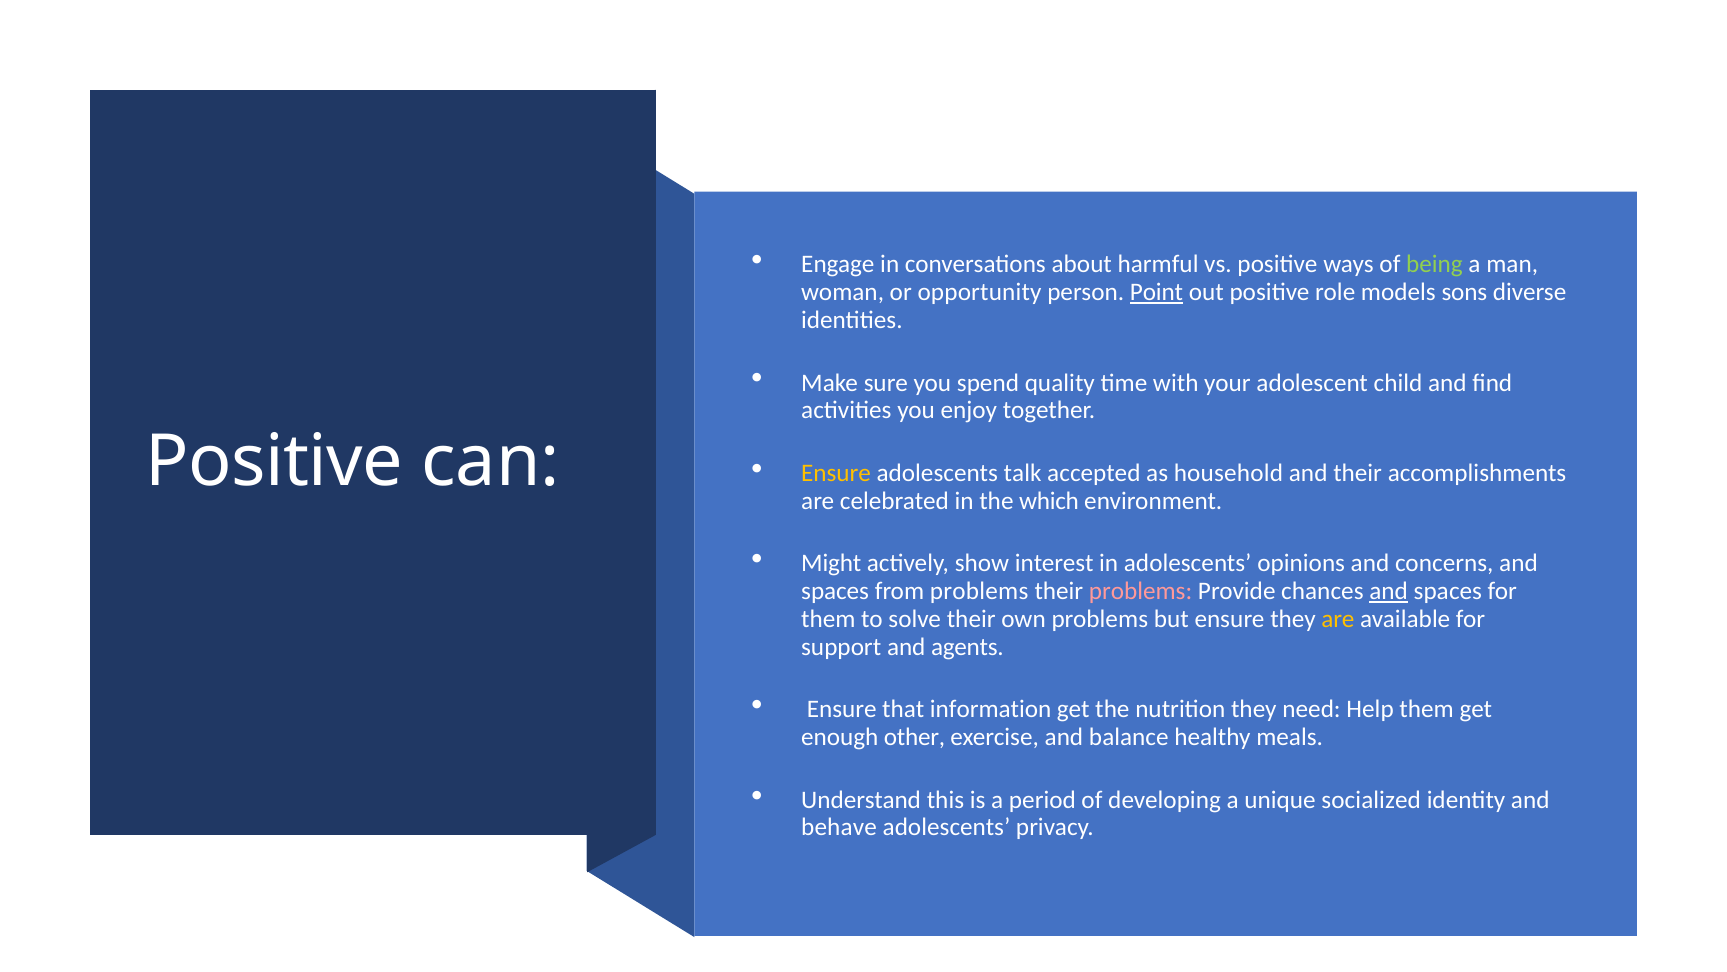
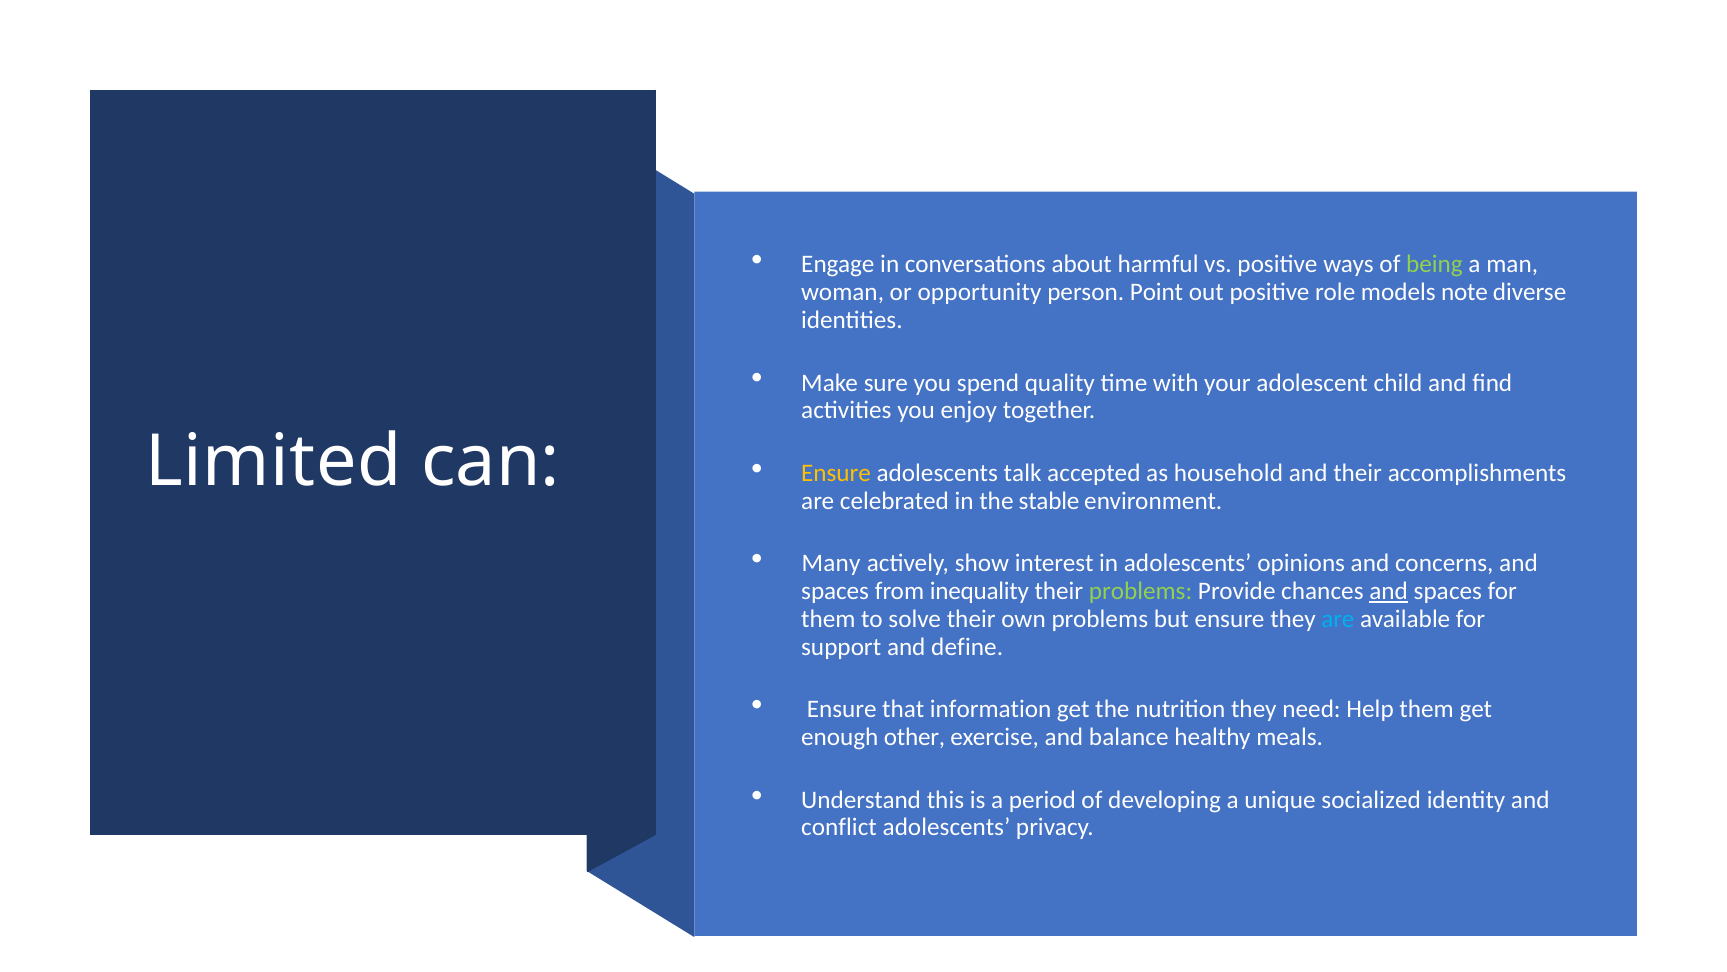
Point underline: present -> none
sons: sons -> note
Positive at (274, 462): Positive -> Limited
which: which -> stable
Might: Might -> Many
from problems: problems -> inequality
problems at (1141, 591) colour: pink -> light green
are at (1338, 619) colour: yellow -> light blue
agents: agents -> define
behave: behave -> conflict
